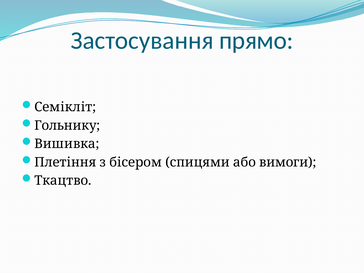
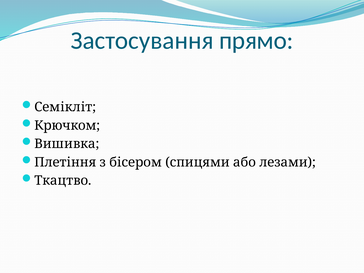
Гольнику: Гольнику -> Крючком
вимоги: вимоги -> лезами
